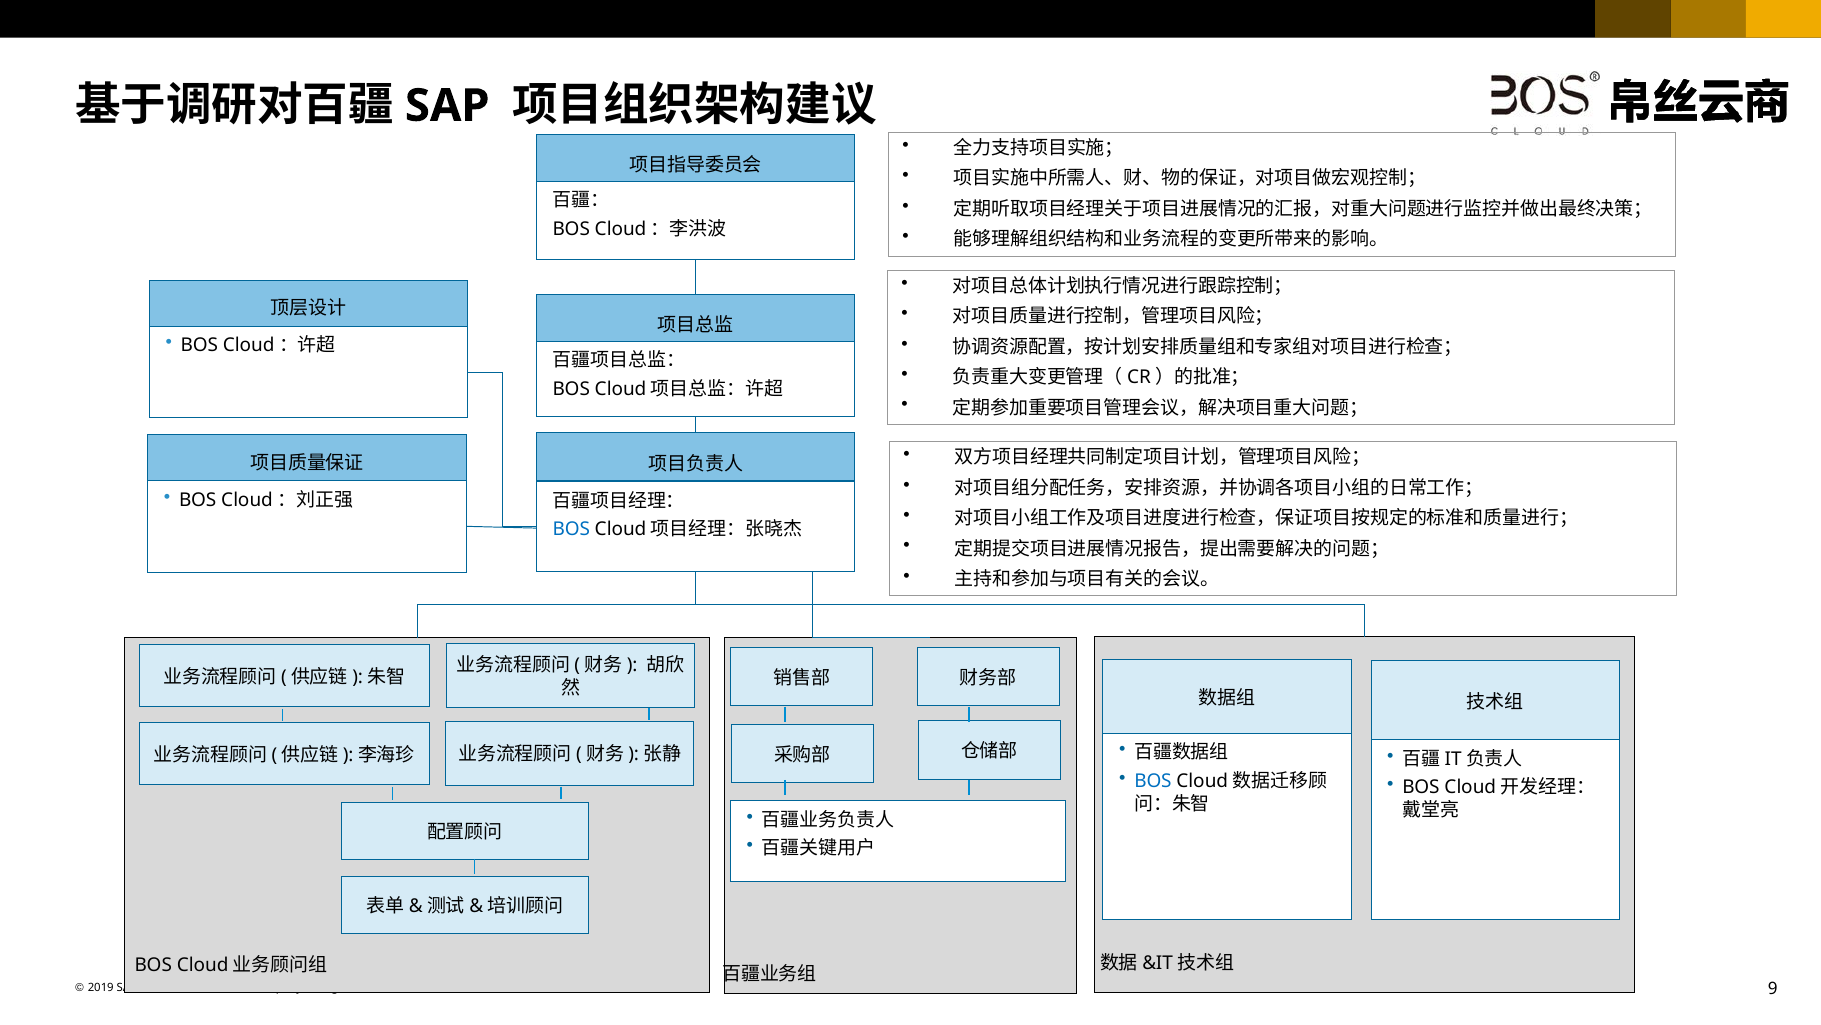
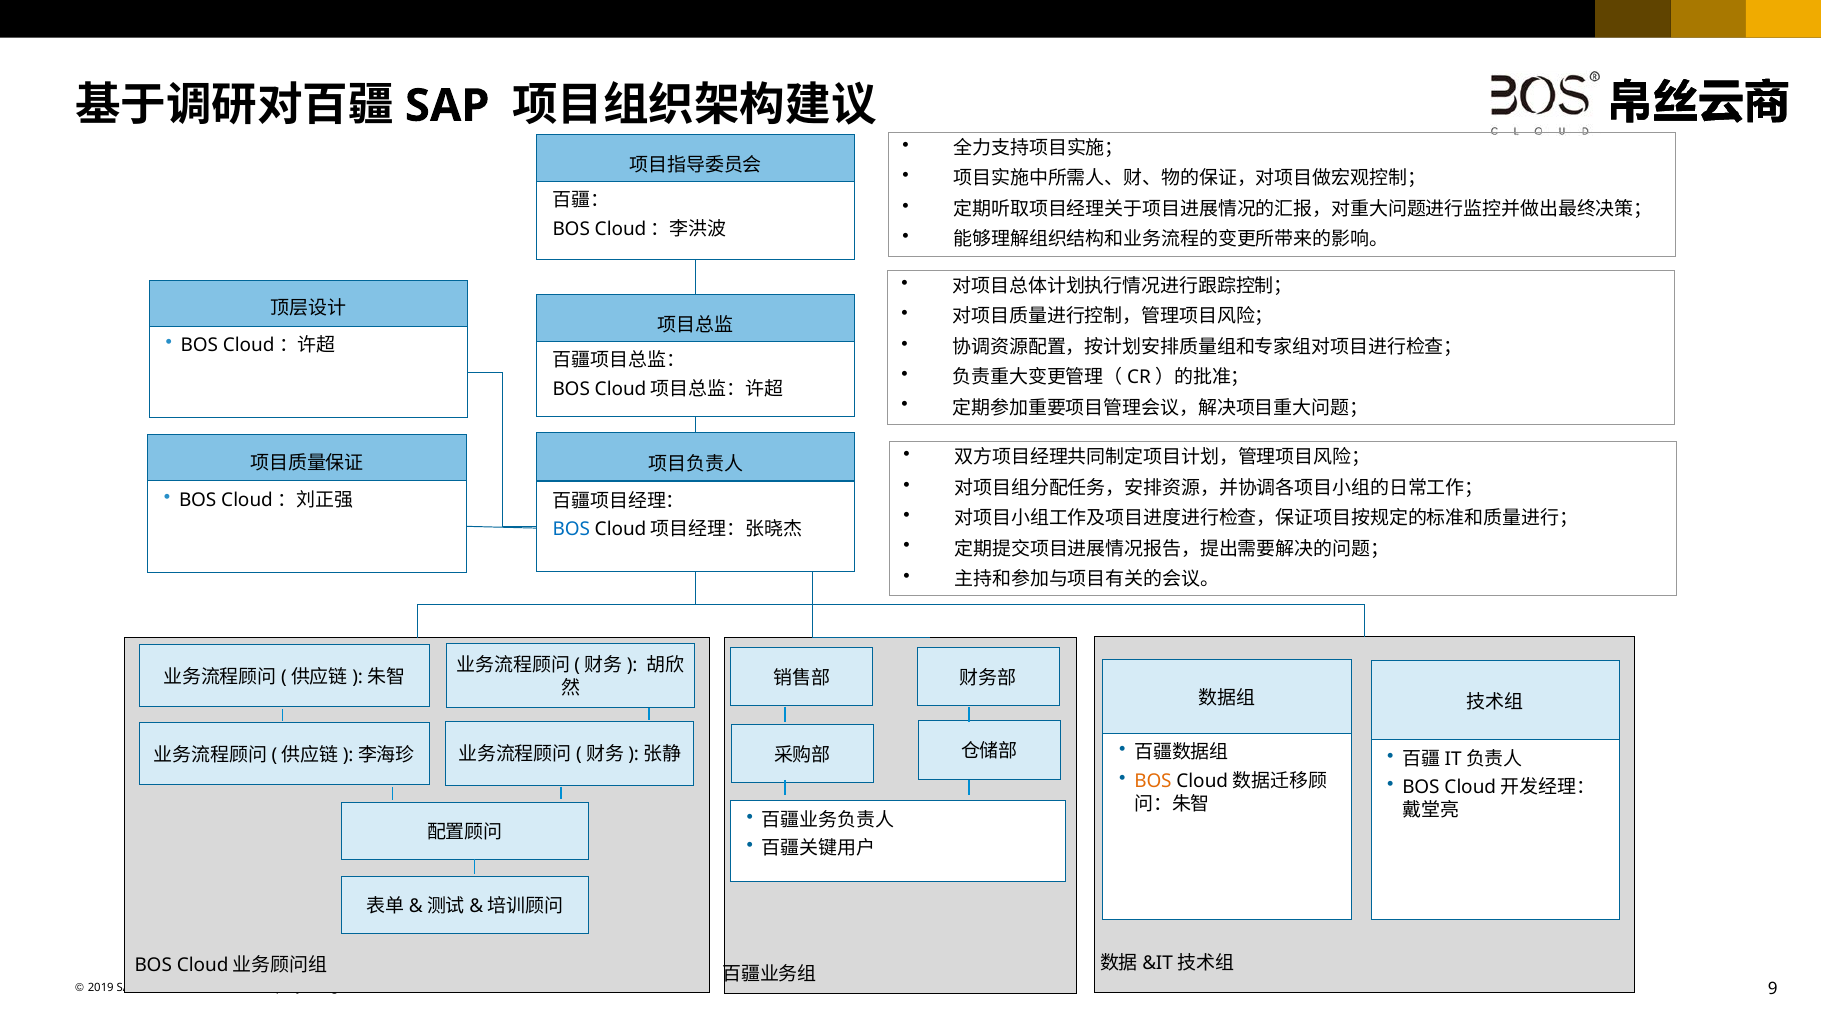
BOS at (1153, 781) colour: blue -> orange
